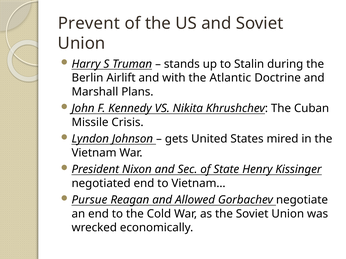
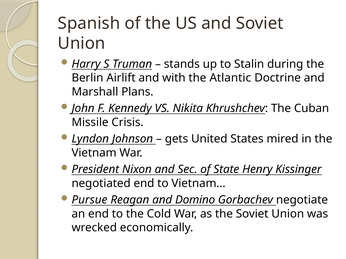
Prevent: Prevent -> Spanish
Allowed: Allowed -> Domino
